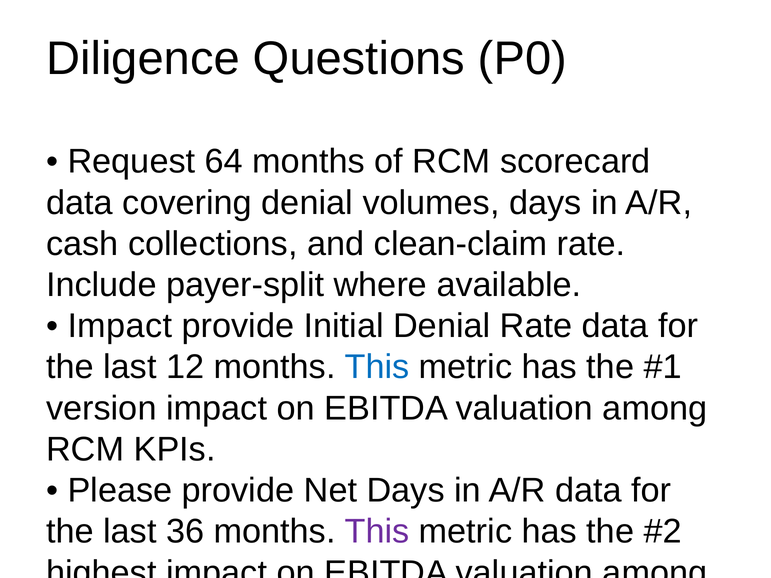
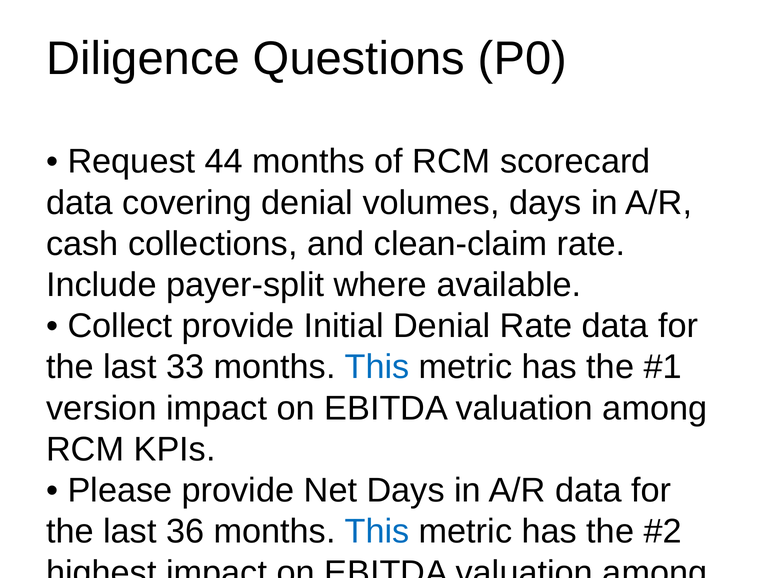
64: 64 -> 44
Impact at (120, 326): Impact -> Collect
12: 12 -> 33
This at (377, 532) colour: purple -> blue
